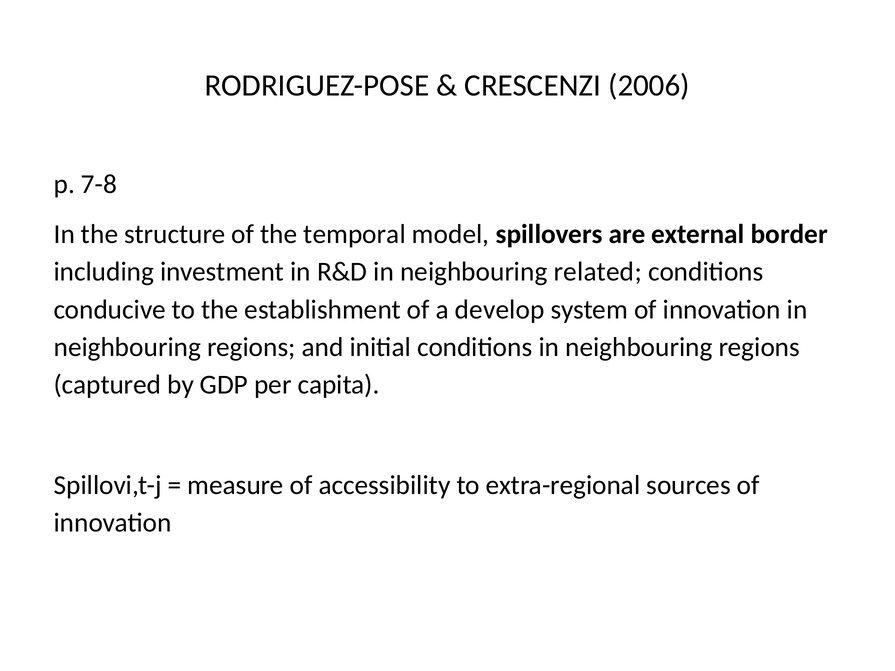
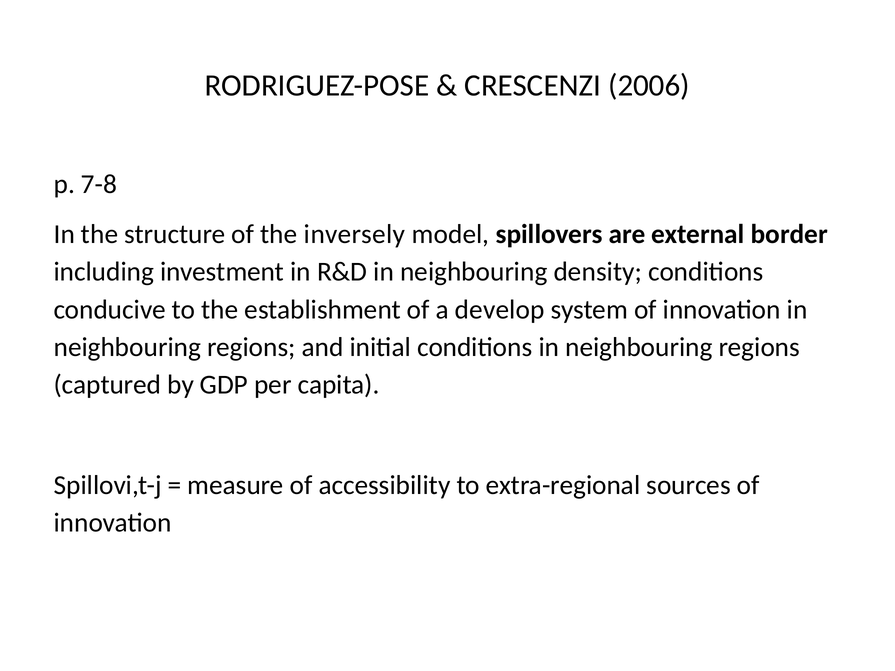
temporal: temporal -> inversely
related: related -> density
